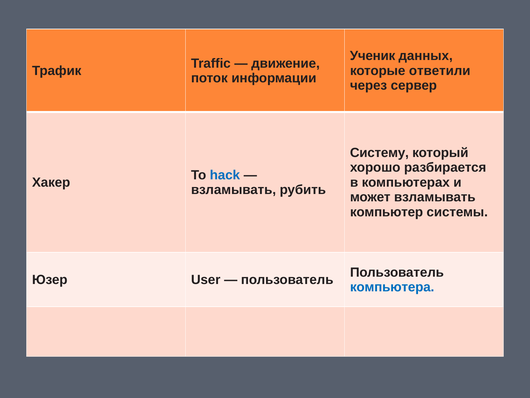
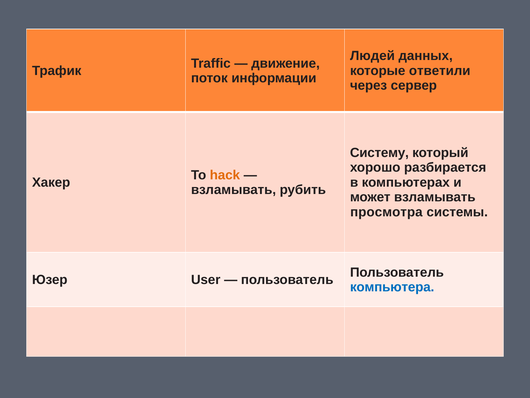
Ученик: Ученик -> Людей
hack colour: blue -> orange
компьютер: компьютер -> просмотра
